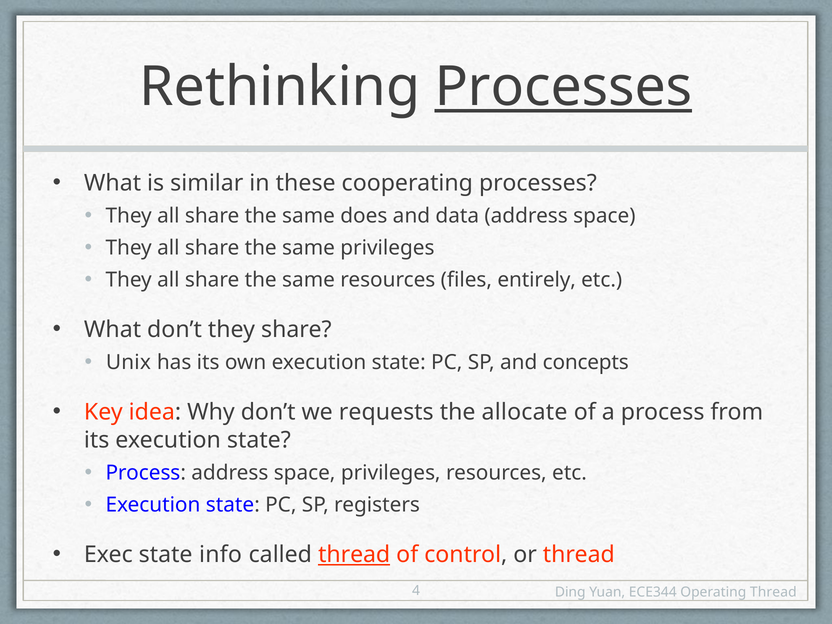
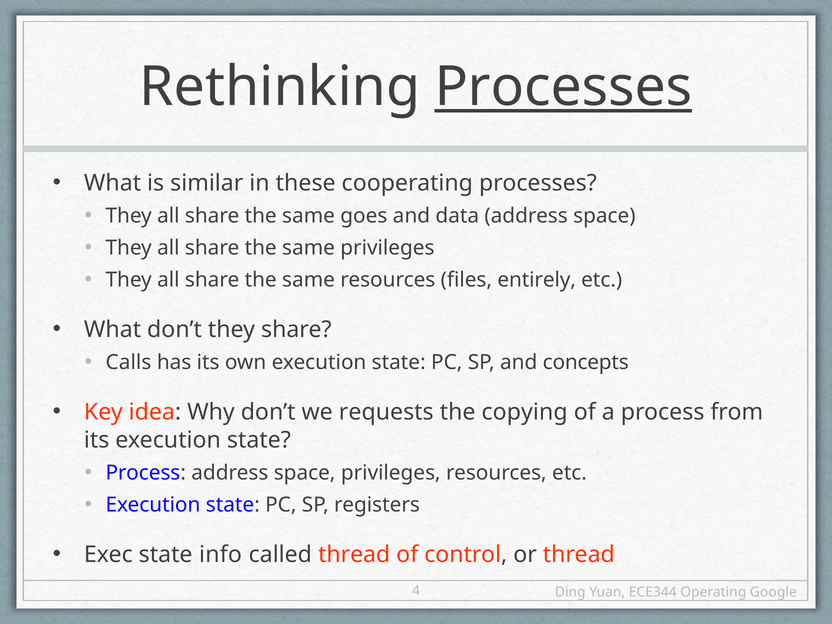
does: does -> goes
Unix: Unix -> Calls
allocate: allocate -> copying
thread at (354, 555) underline: present -> none
Operating Thread: Thread -> Google
